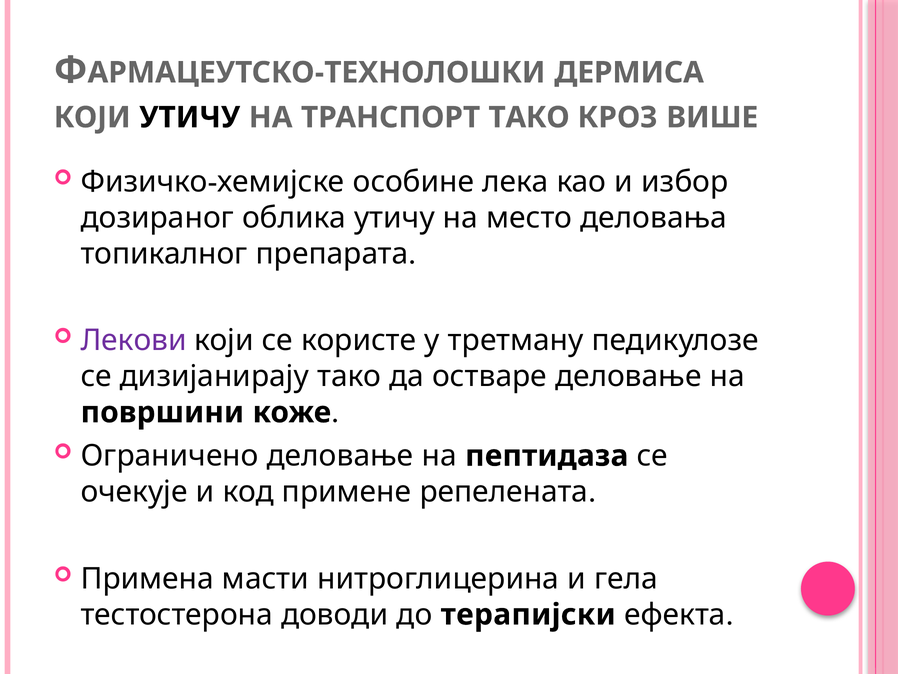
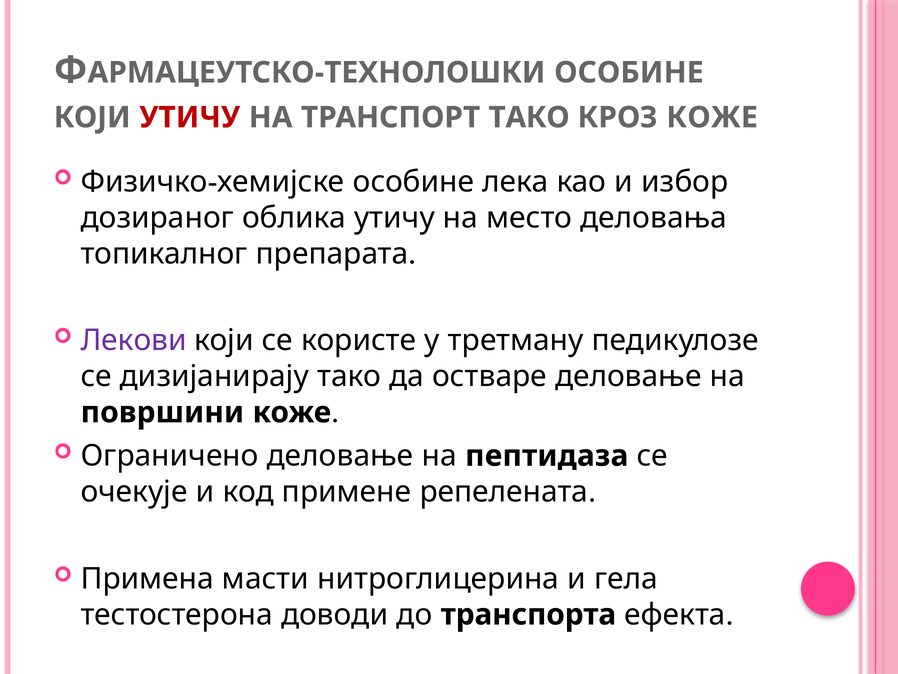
ДЕРМИСА at (629, 73): ДЕРМИСА -> ОСОБИНЕ
УТИЧУ at (190, 117) colour: black -> red
КРОЗ ВИШЕ: ВИШЕ -> КОЖЕ
терапијски: терапијски -> транспорта
